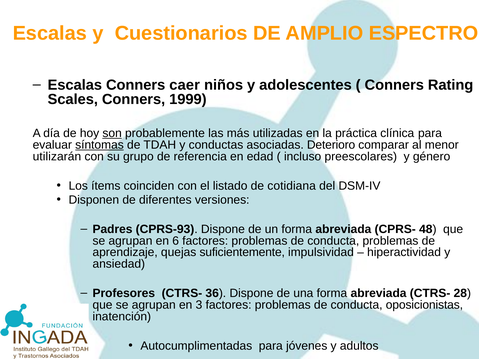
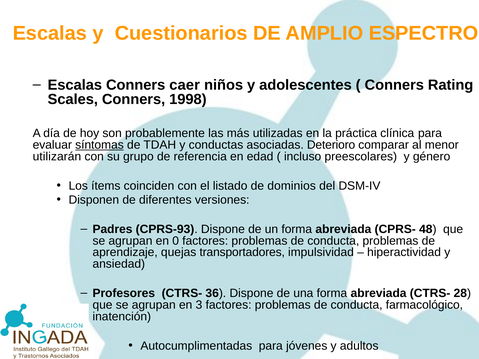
1999: 1999 -> 1998
son underline: present -> none
cotidiana: cotidiana -> dominios
6: 6 -> 0
suficientemente: suficientemente -> transportadores
oposicionistas: oposicionistas -> farmacológico
